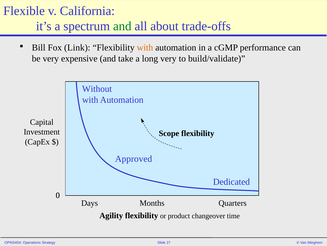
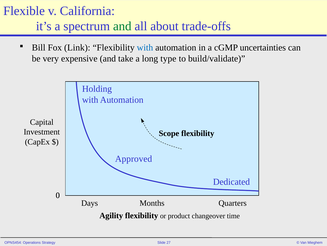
with at (145, 48) colour: orange -> blue
performance: performance -> uncertainties
long very: very -> type
Without: Without -> Holding
